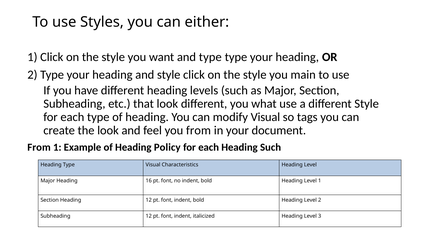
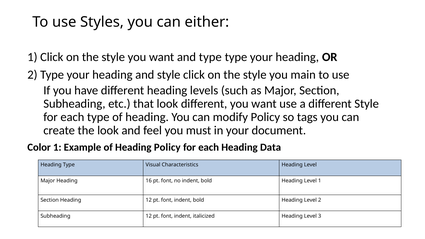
different you what: what -> want
modify Visual: Visual -> Policy
you from: from -> must
From at (39, 147): From -> Color
Heading Such: Such -> Data
